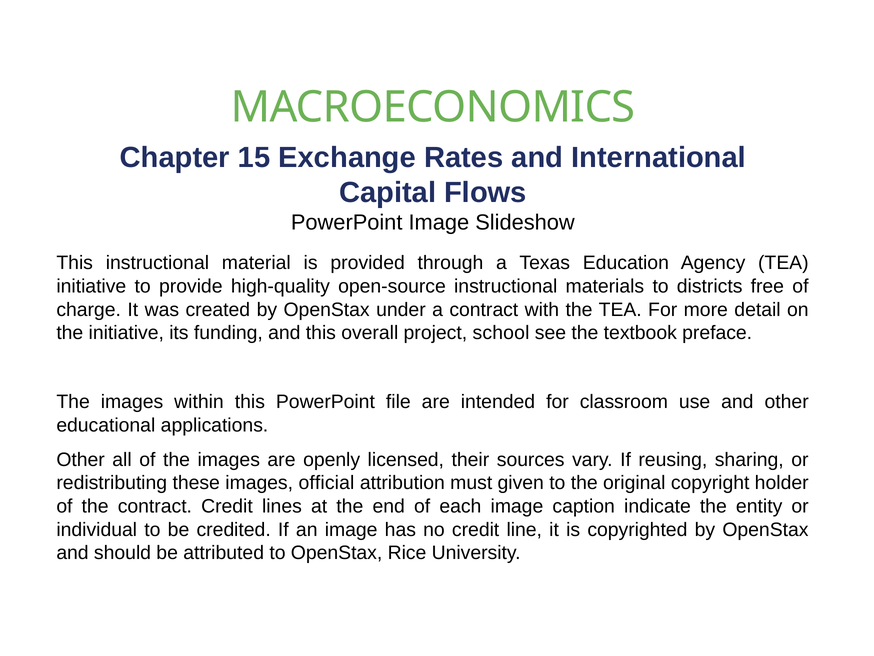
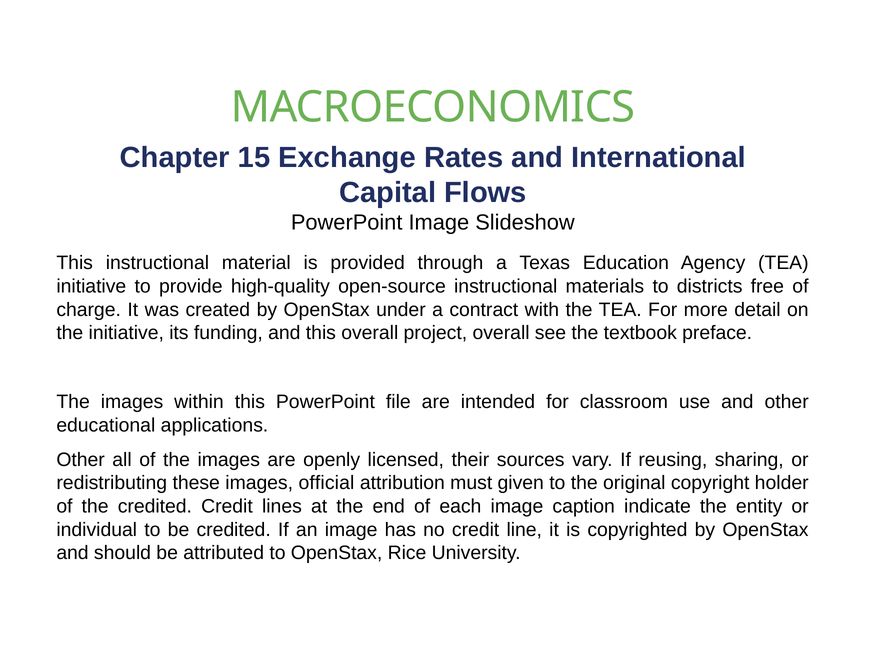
project school: school -> overall
the contract: contract -> credited
